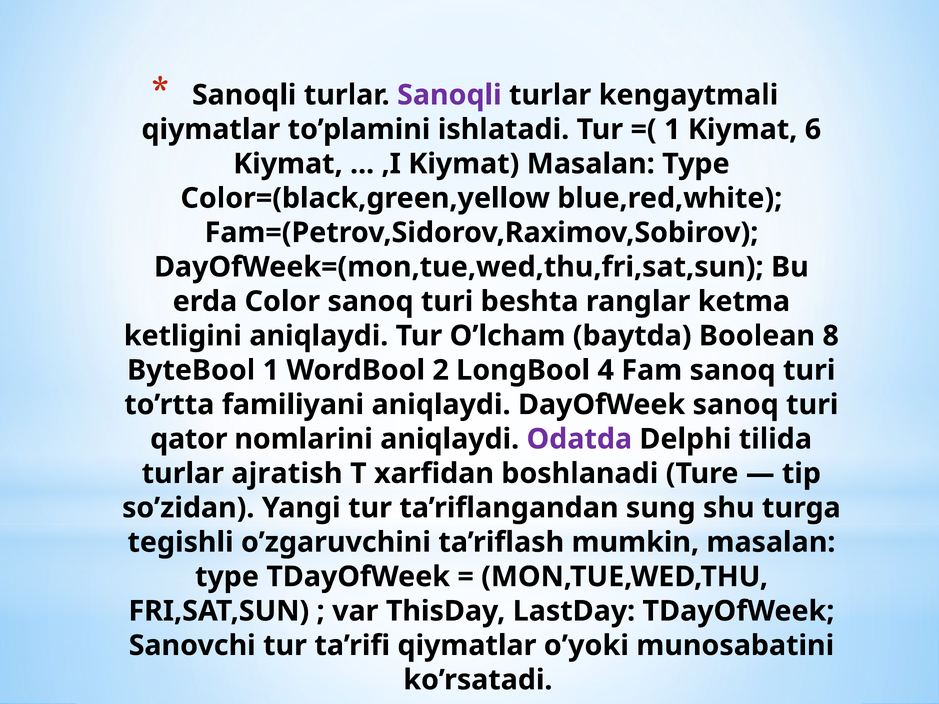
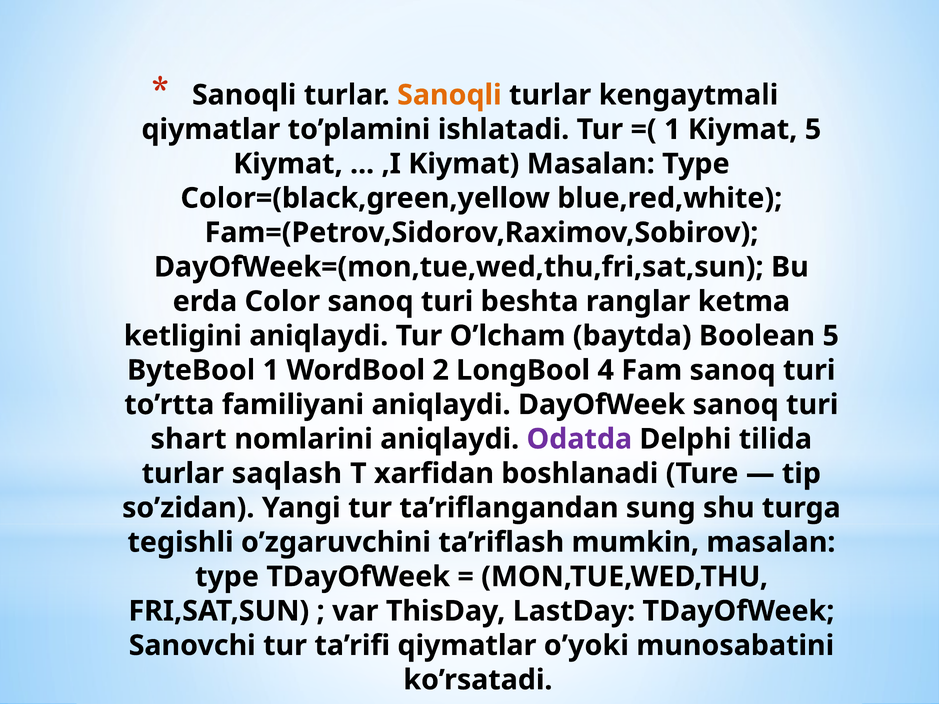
Sanoqli at (449, 95) colour: purple -> orange
Kiymat 6: 6 -> 5
Boolean 8: 8 -> 5
qator: qator -> shart
ajratish: ajratish -> saqlash
